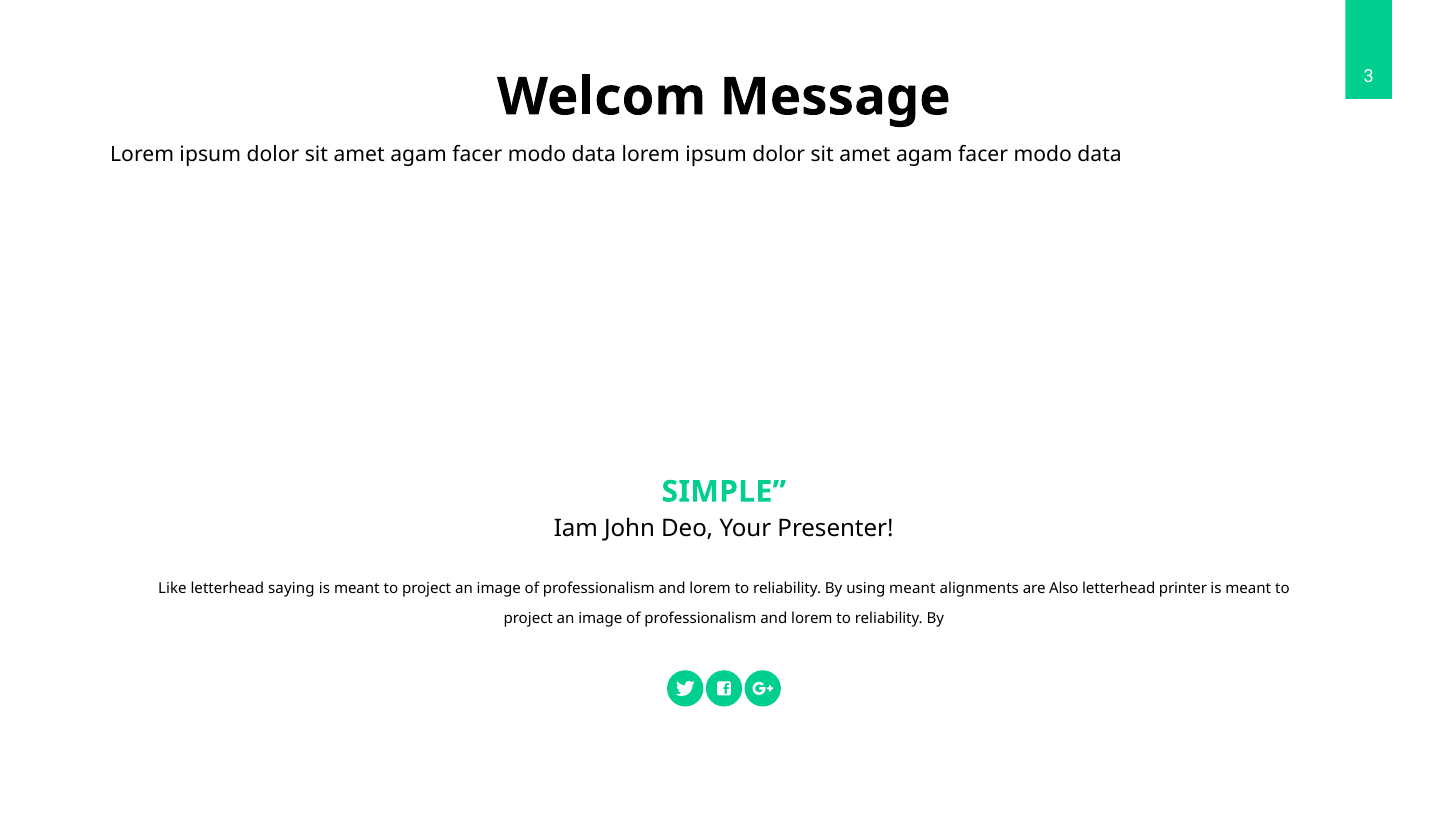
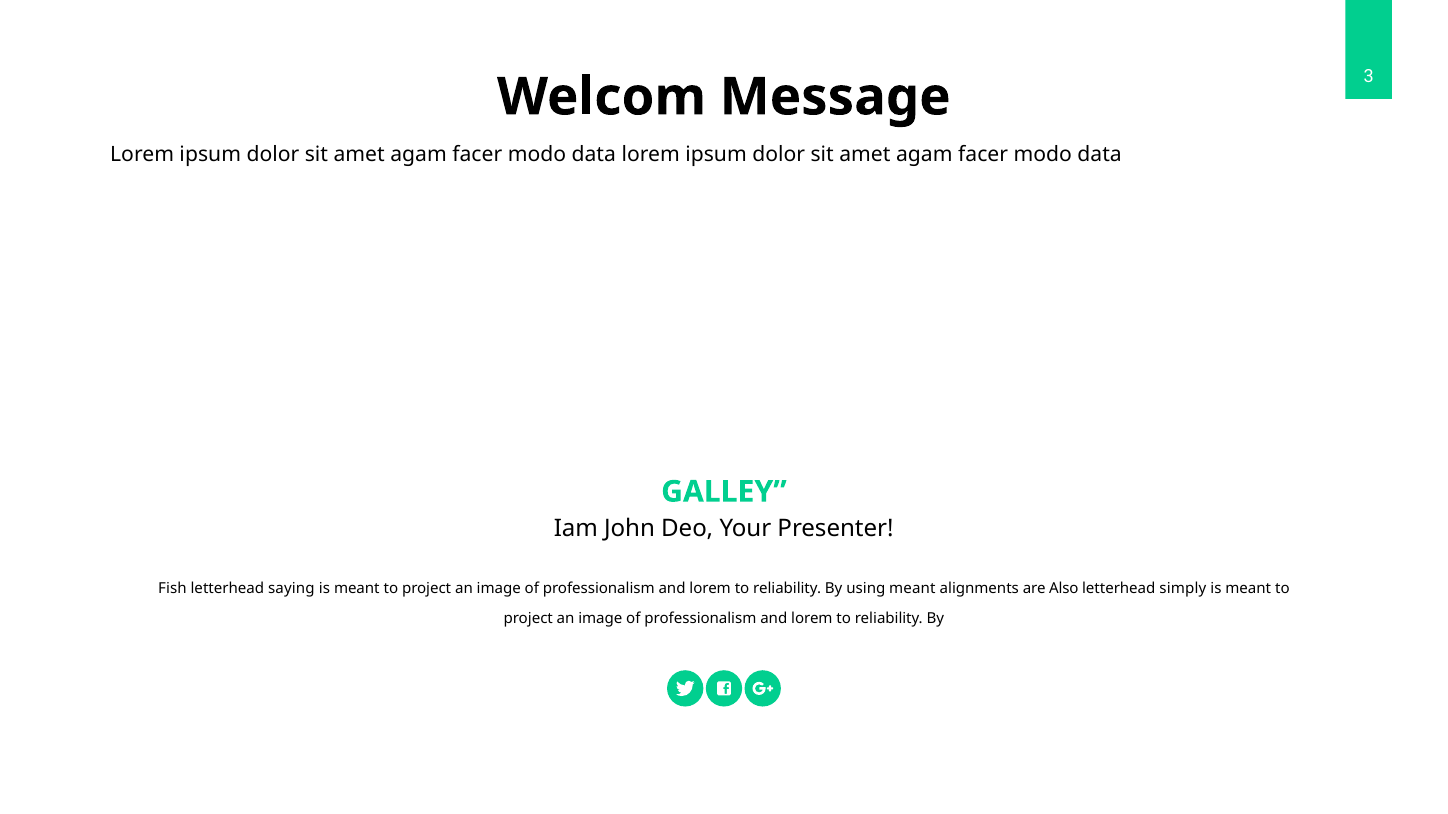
SIMPLE: SIMPLE -> GALLEY
Like: Like -> Fish
printer: printer -> simply
